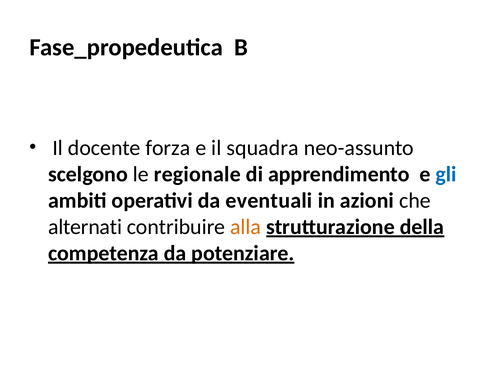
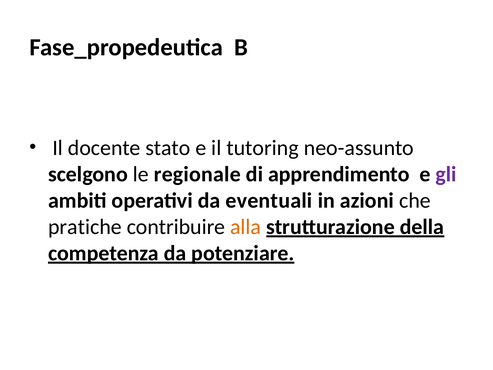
forza: forza -> stato
squadra: squadra -> tutoring
gli colour: blue -> purple
alternati: alternati -> pratiche
